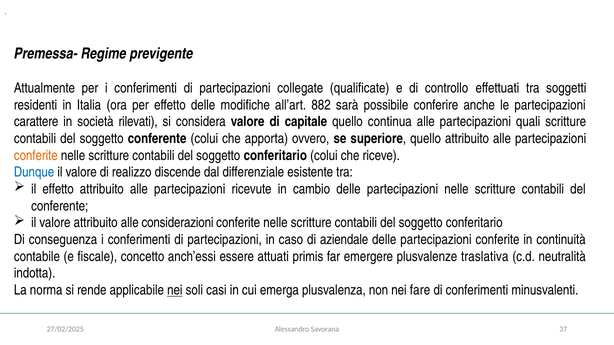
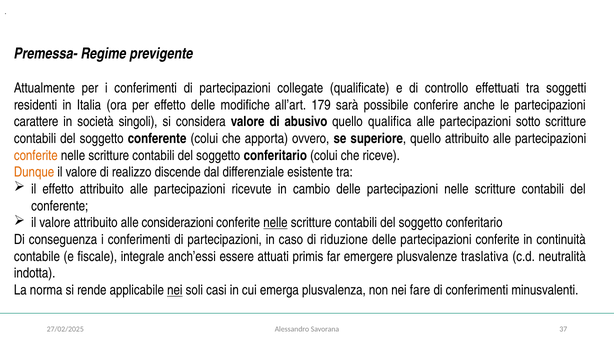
882: 882 -> 179
rilevati: rilevati -> singoli
capitale: capitale -> abusivo
continua: continua -> qualifica
quali: quali -> sotto
Dunque colour: blue -> orange
nelle at (275, 223) underline: none -> present
aziendale: aziendale -> riduzione
concetto: concetto -> integrale
